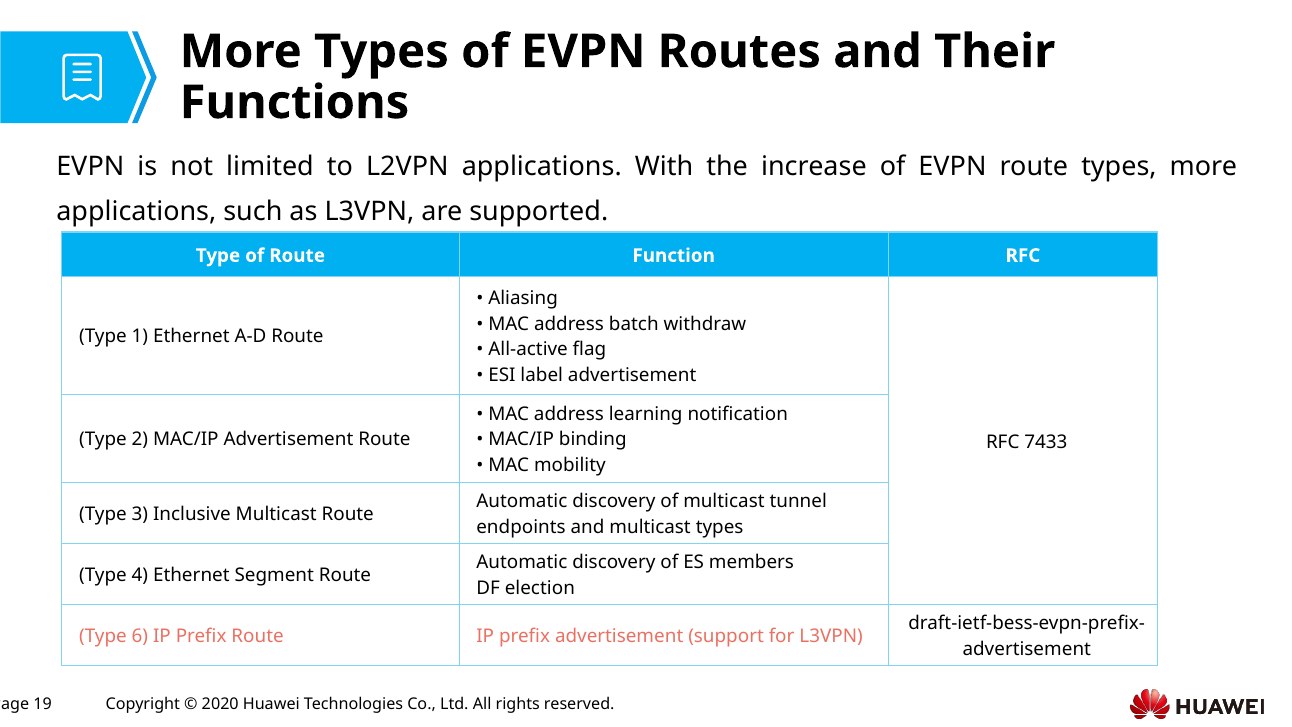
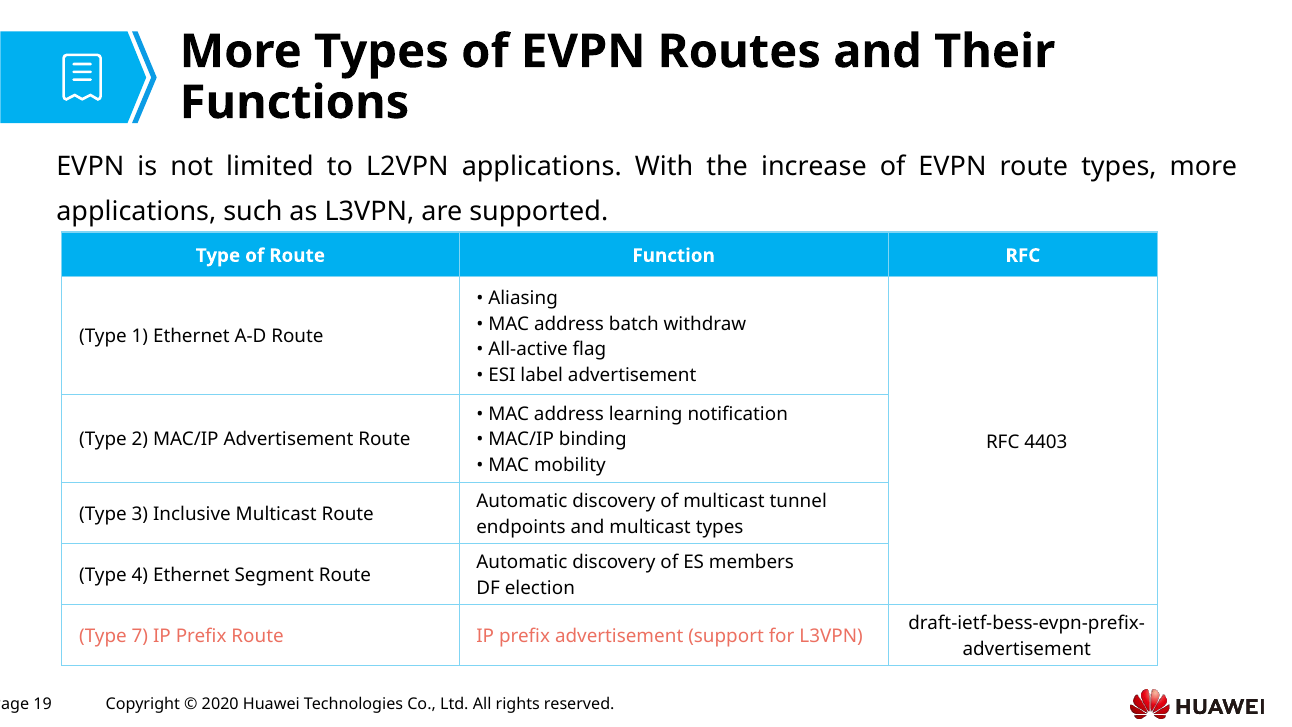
7433: 7433 -> 4403
6: 6 -> 7
